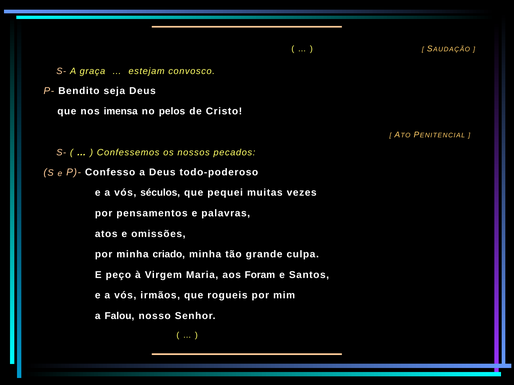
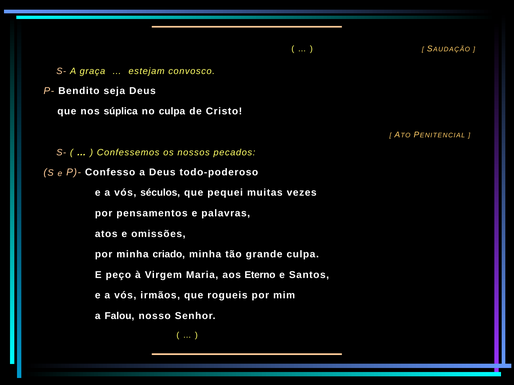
imensa: imensa -> súplica
no pelos: pelos -> culpa
Foram: Foram -> Eterno
